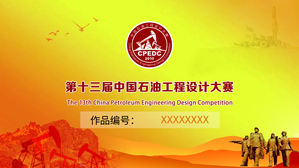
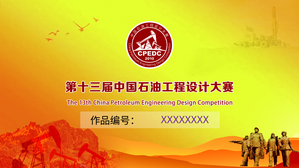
XXXXXXXX colour: orange -> purple
